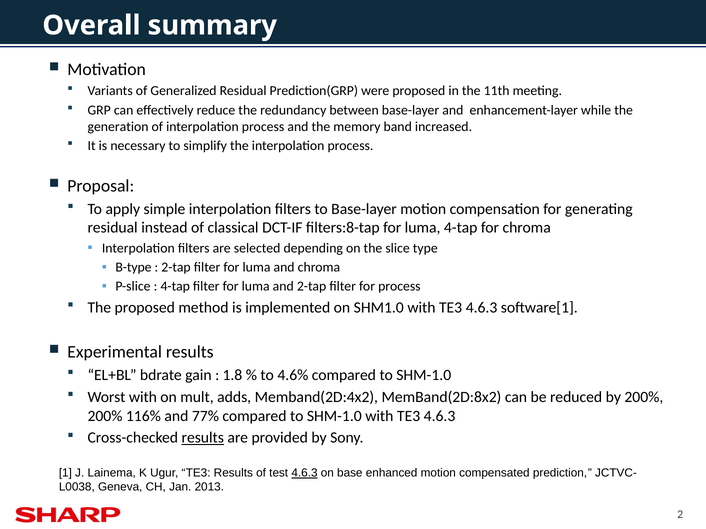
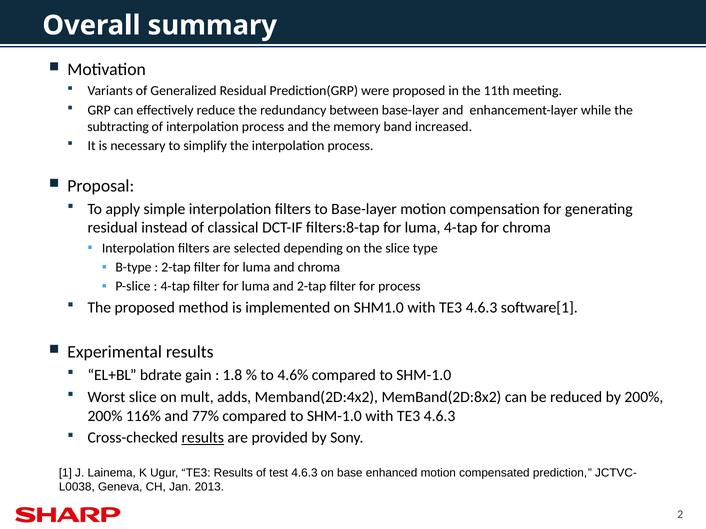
generation: generation -> subtracting
Worst with: with -> slice
4.6.3 at (304, 473) underline: present -> none
